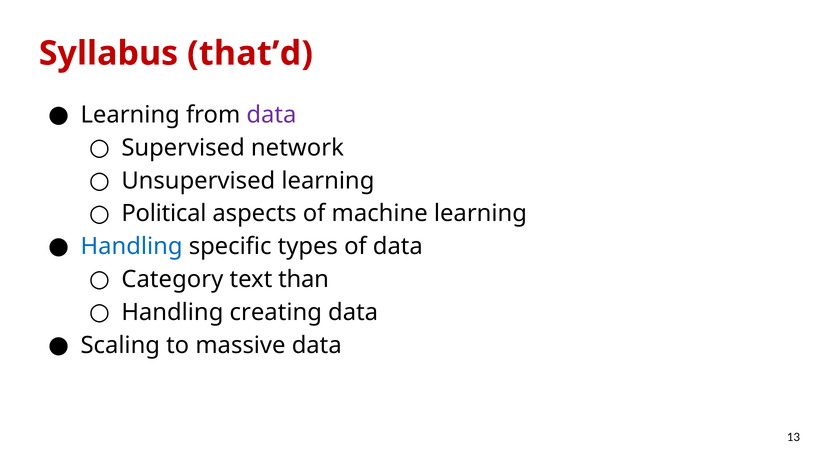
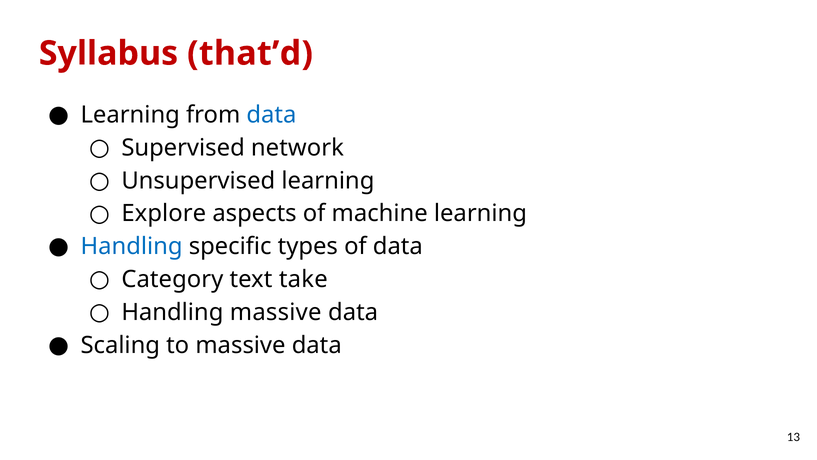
data at (271, 115) colour: purple -> blue
Political: Political -> Explore
than: than -> take
Handling creating: creating -> massive
